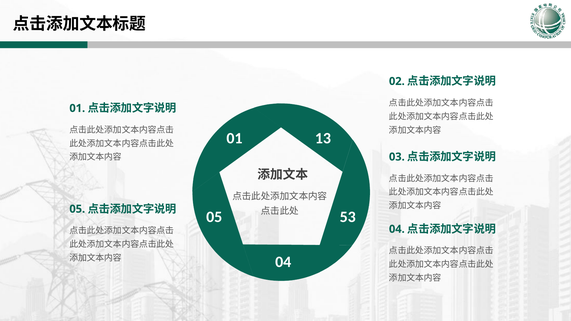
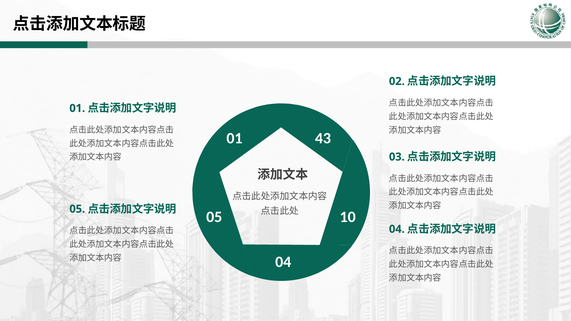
13: 13 -> 43
53: 53 -> 10
